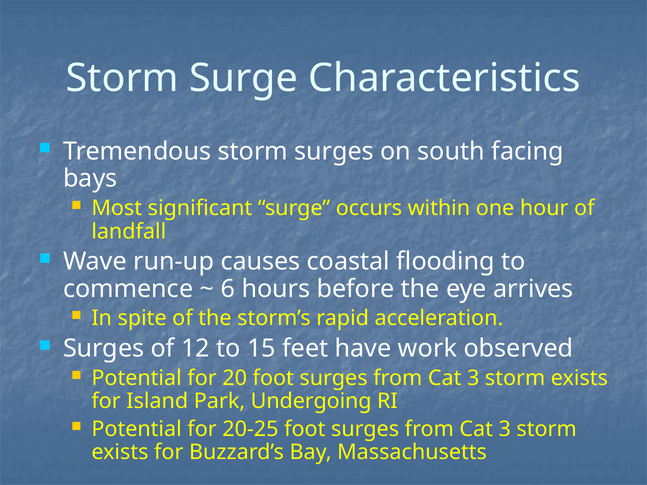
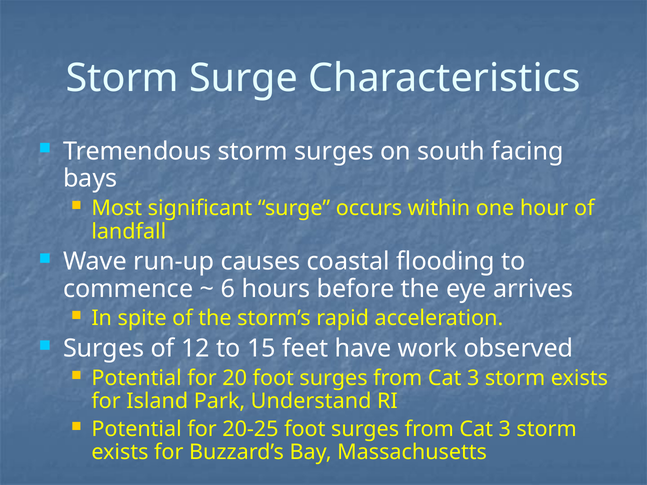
Undergoing: Undergoing -> Understand
